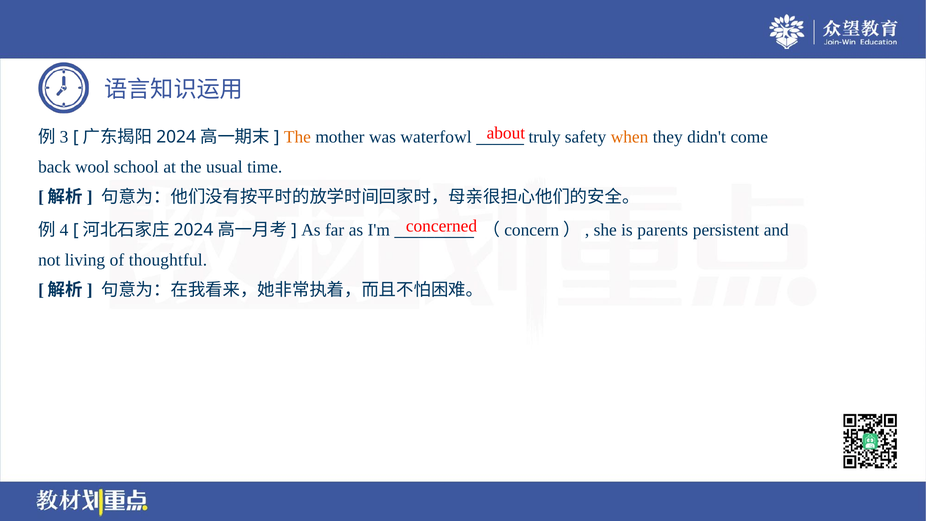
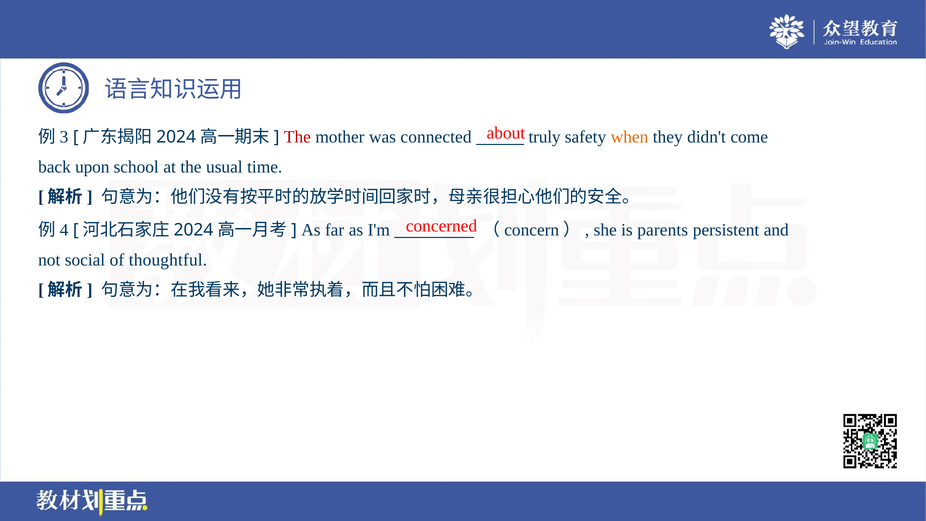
The at (297, 137) colour: orange -> red
waterfowl: waterfowl -> connected
wool: wool -> upon
living: living -> social
